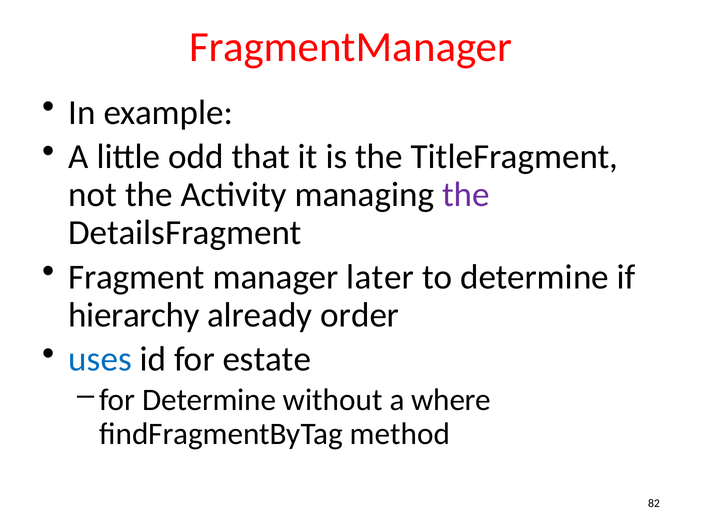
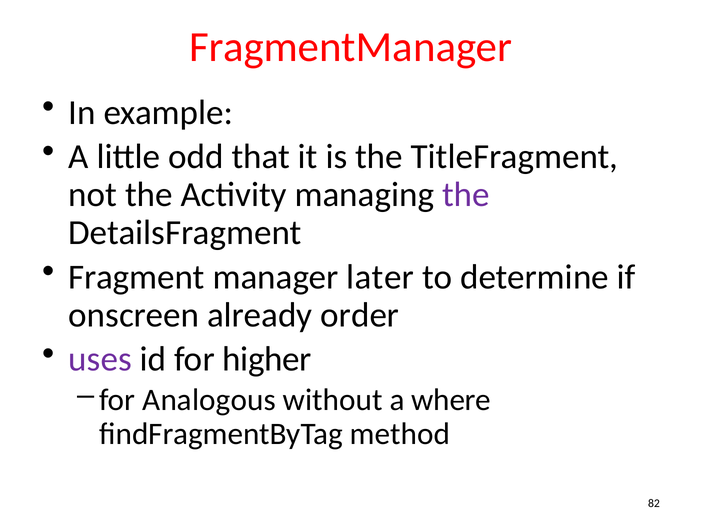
hierarchy: hierarchy -> onscreen
uses colour: blue -> purple
estate: estate -> higher
for Determine: Determine -> Analogous
